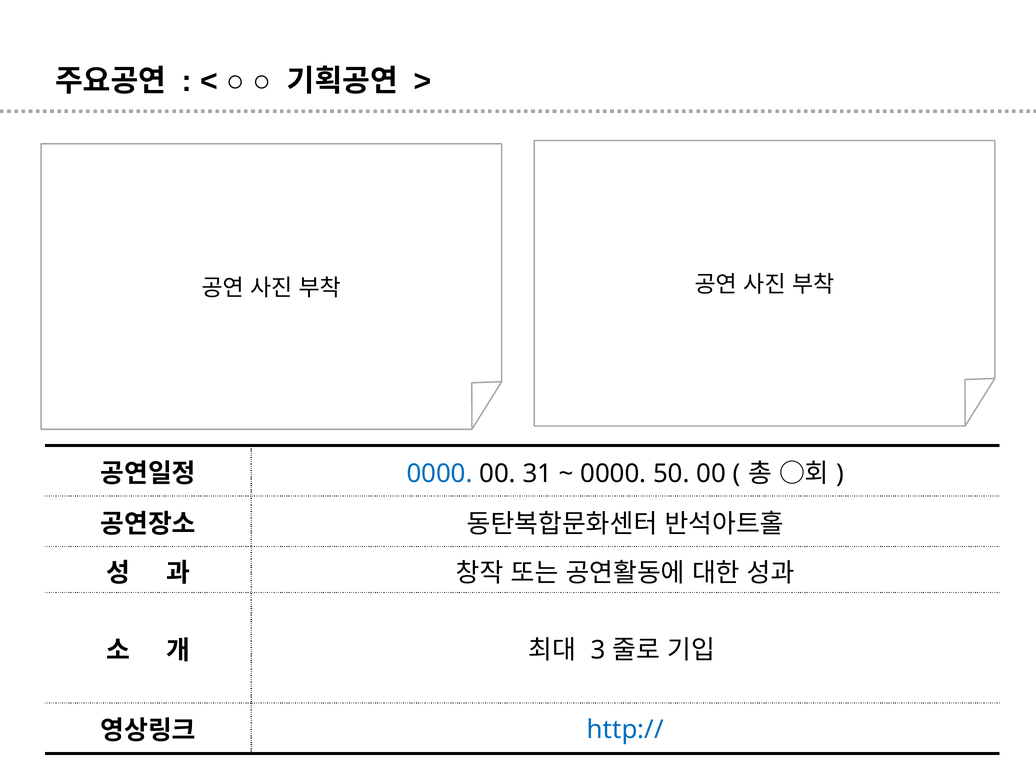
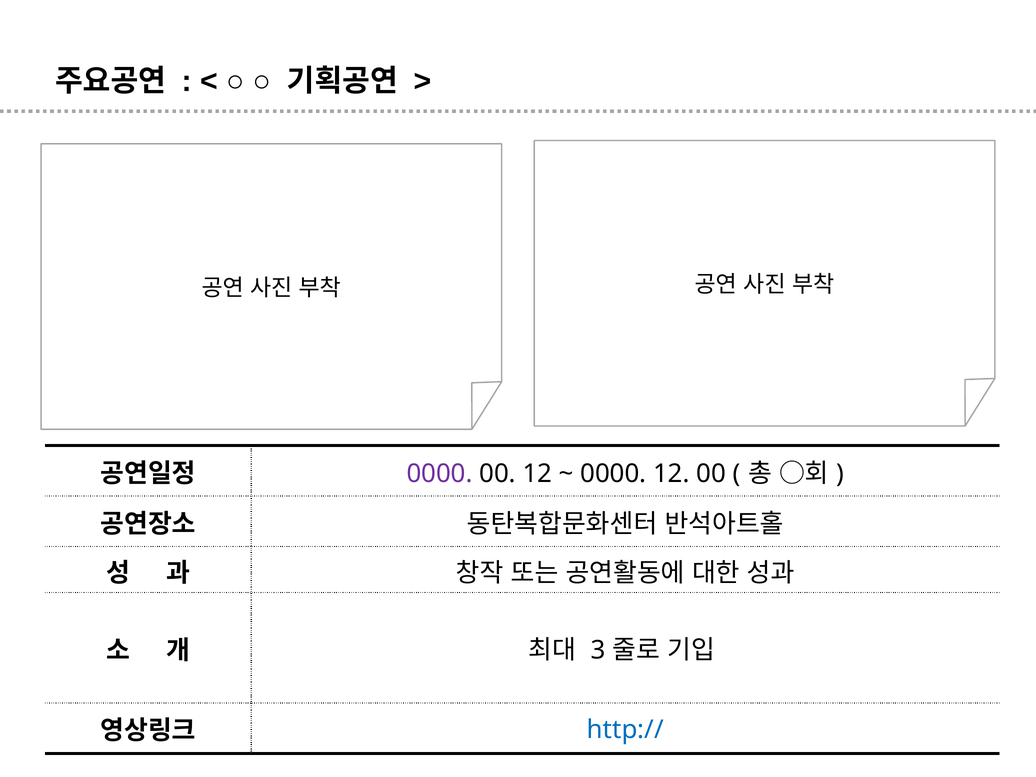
0000 at (440, 473) colour: blue -> purple
00 31: 31 -> 12
0000 50: 50 -> 12
